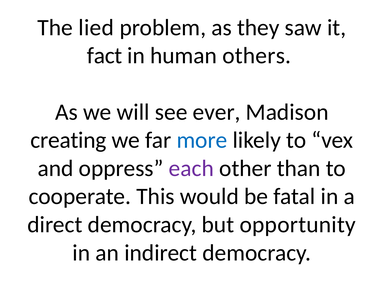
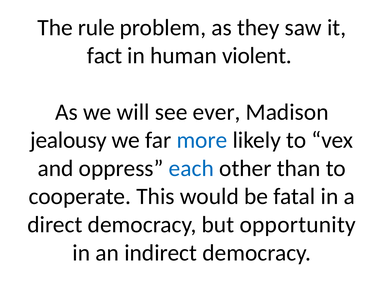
lied: lied -> rule
others: others -> violent
creating: creating -> jealousy
each colour: purple -> blue
